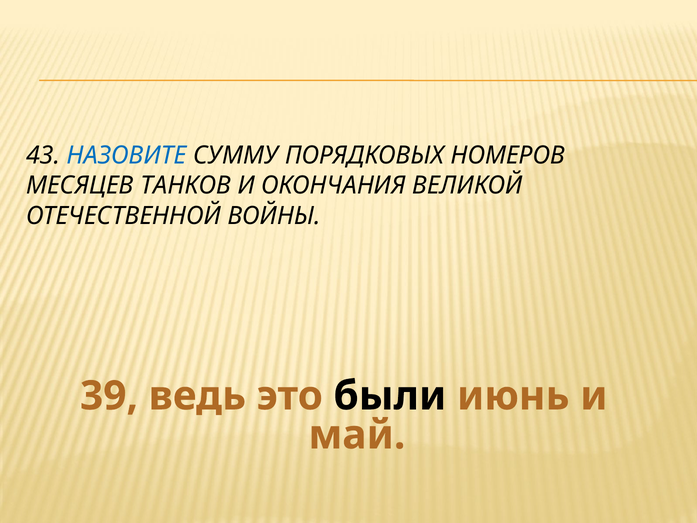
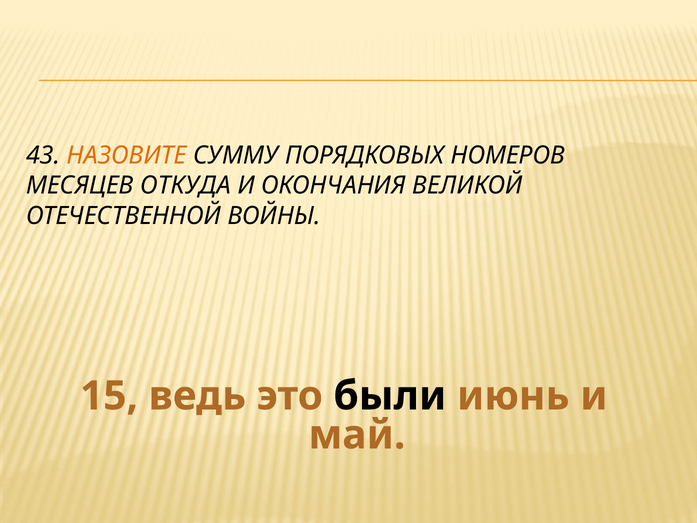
НАЗОВИТЕ colour: blue -> orange
ТАНКОВ: ТАНКОВ -> ОТКУДА
39: 39 -> 15
